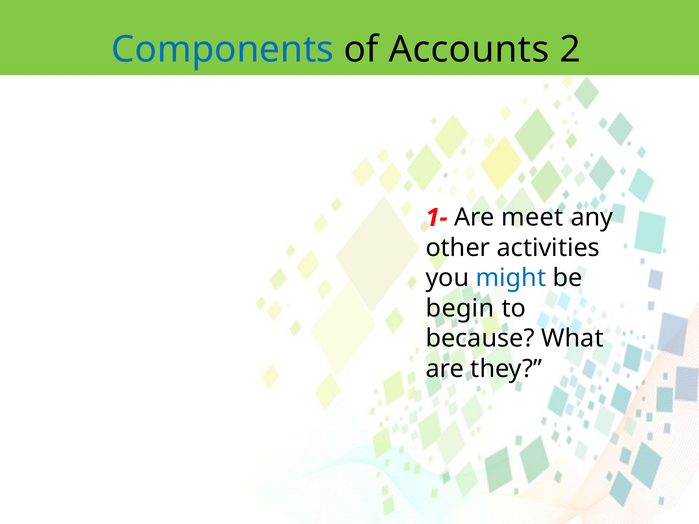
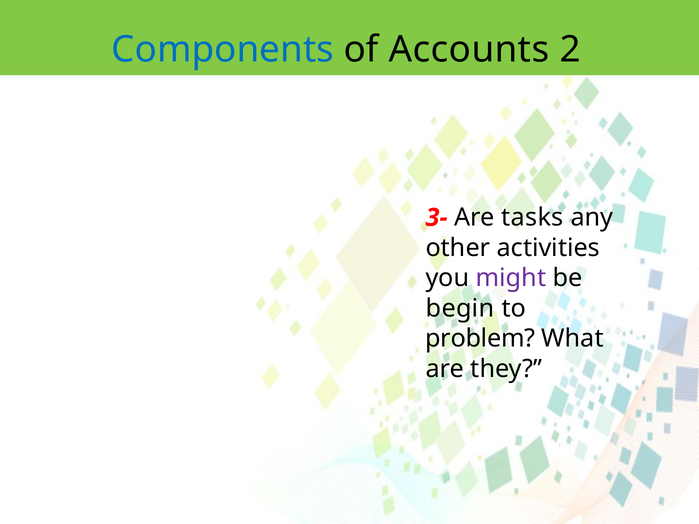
1-: 1- -> 3-
meet: meet -> tasks
might colour: blue -> purple
because: because -> problem
